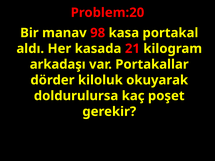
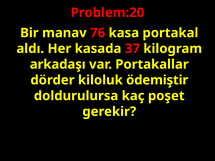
98: 98 -> 76
21: 21 -> 37
okuyarak: okuyarak -> ödemiştir
